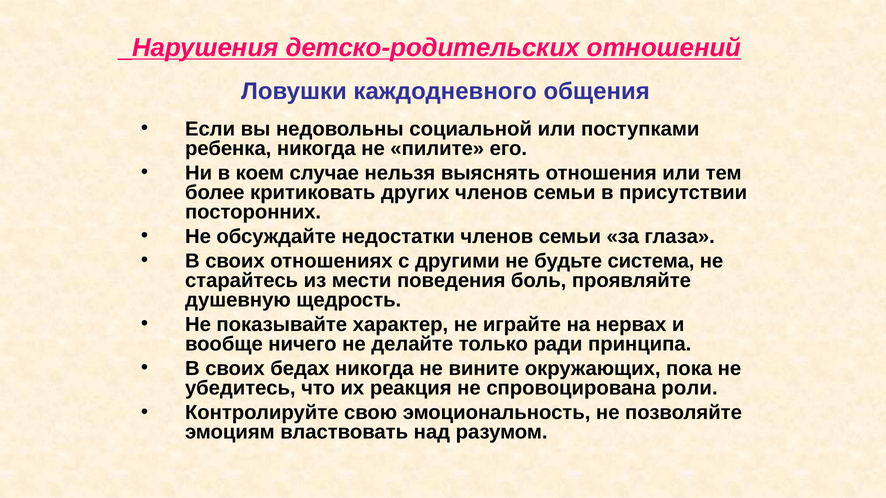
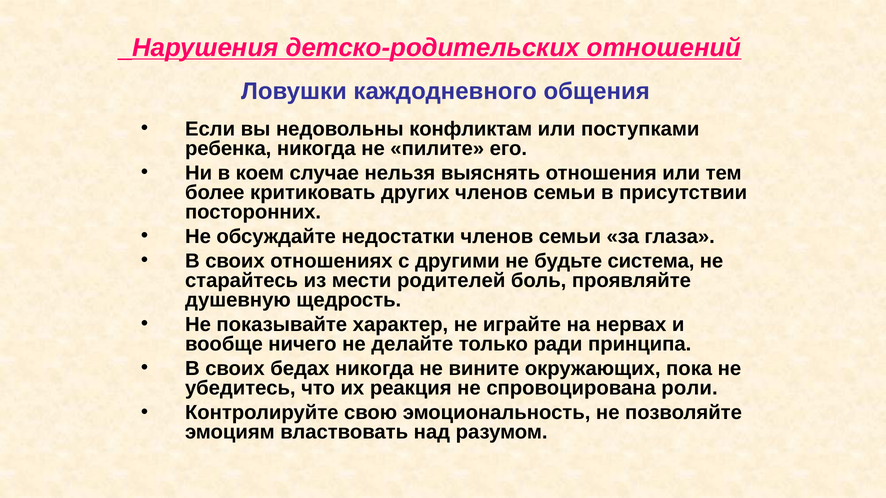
социальной: социальной -> конфликтам
поведения: поведения -> родителей
